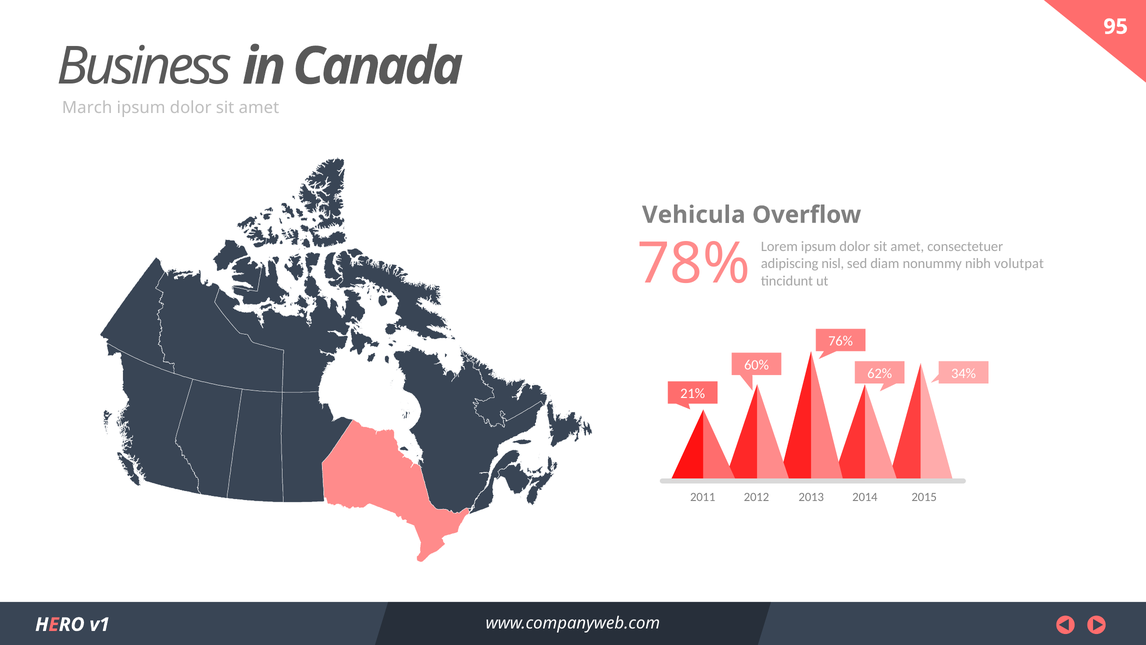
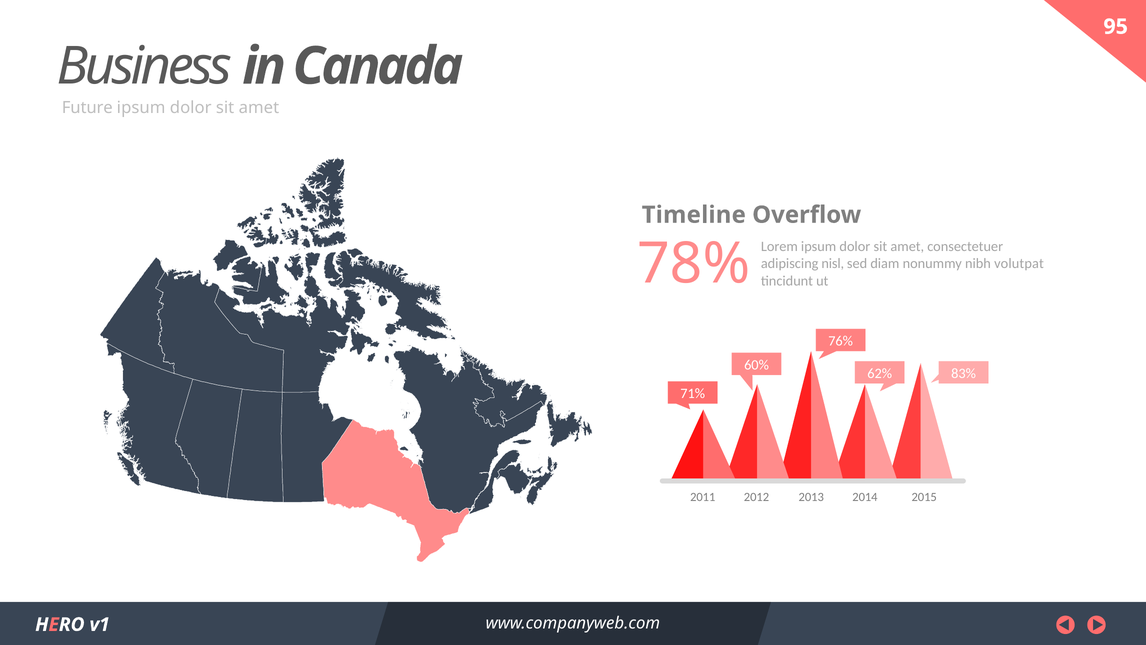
March: March -> Future
Vehicula: Vehicula -> Timeline
34%: 34% -> 83%
21%: 21% -> 71%
